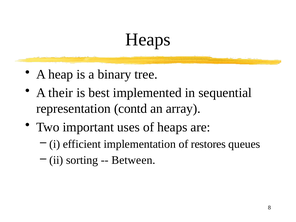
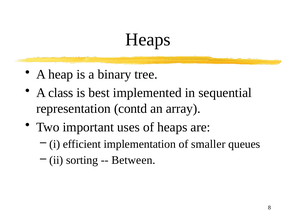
their: their -> class
restores: restores -> smaller
